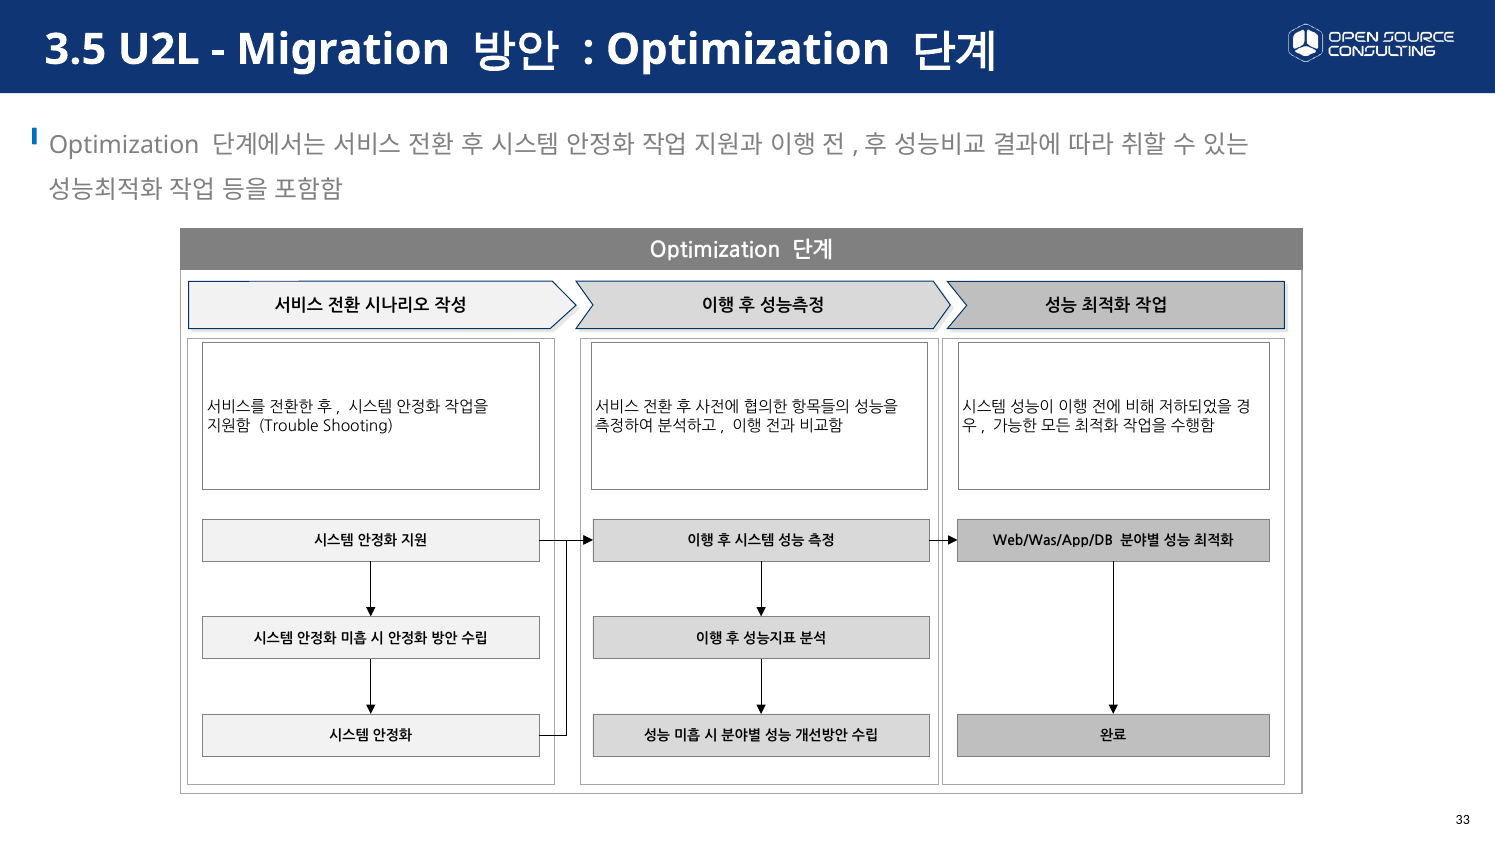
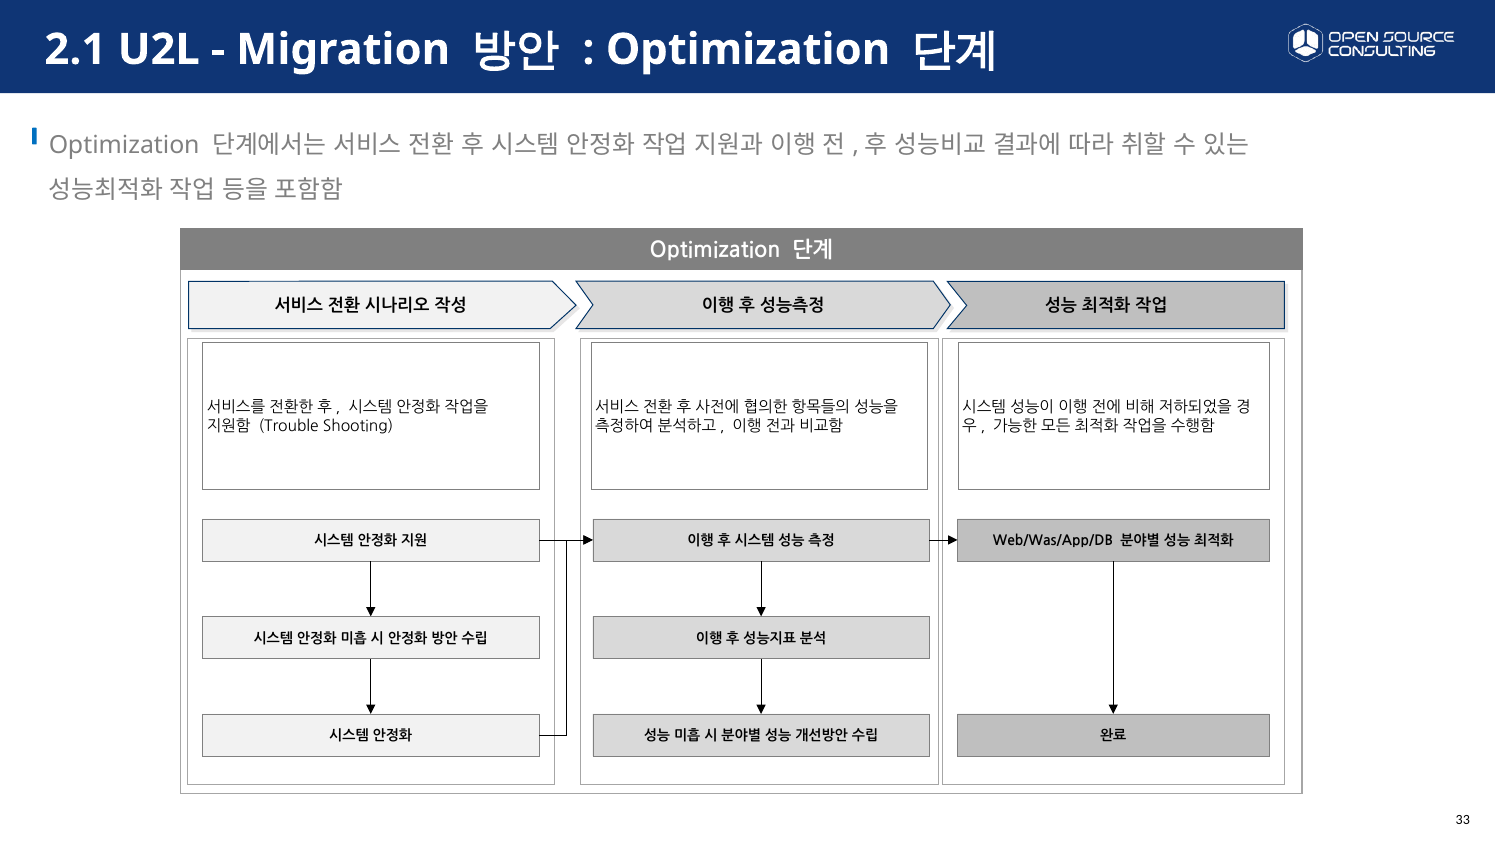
3.5: 3.5 -> 2.1
